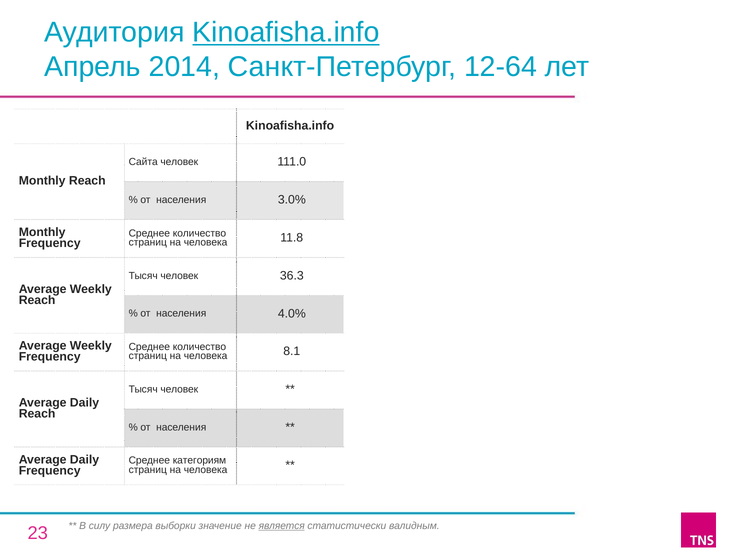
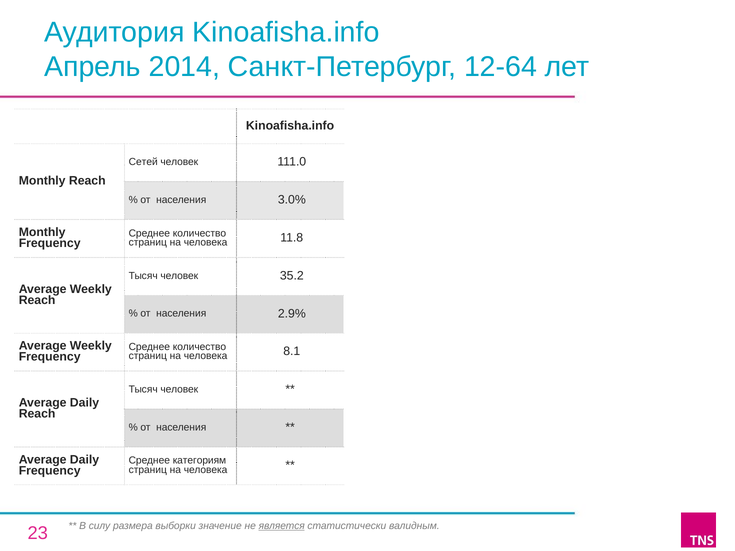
Kinoafisha.info at (286, 33) underline: present -> none
Сайта: Сайта -> Сетей
36.3: 36.3 -> 35.2
4.0%: 4.0% -> 2.9%
